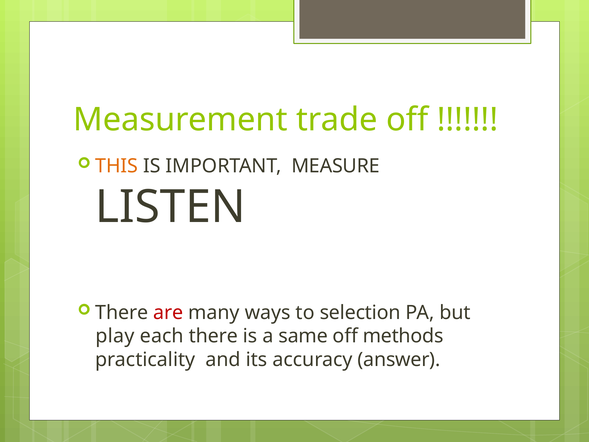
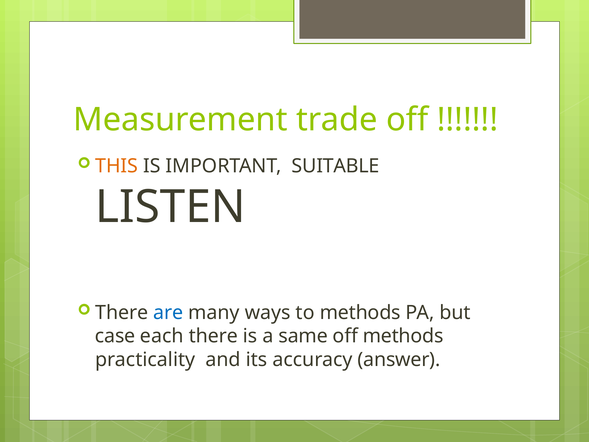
MEASURE: MEASURE -> SUITABLE
are colour: red -> blue
to selection: selection -> methods
play: play -> case
